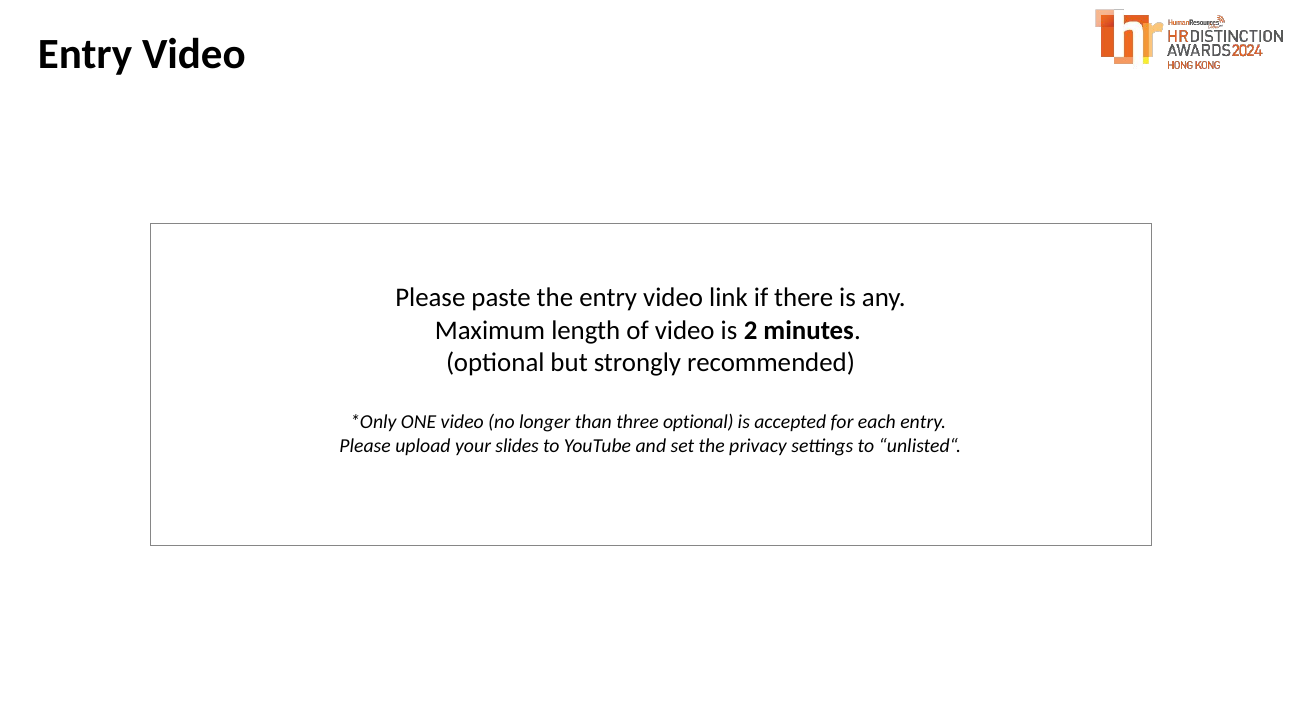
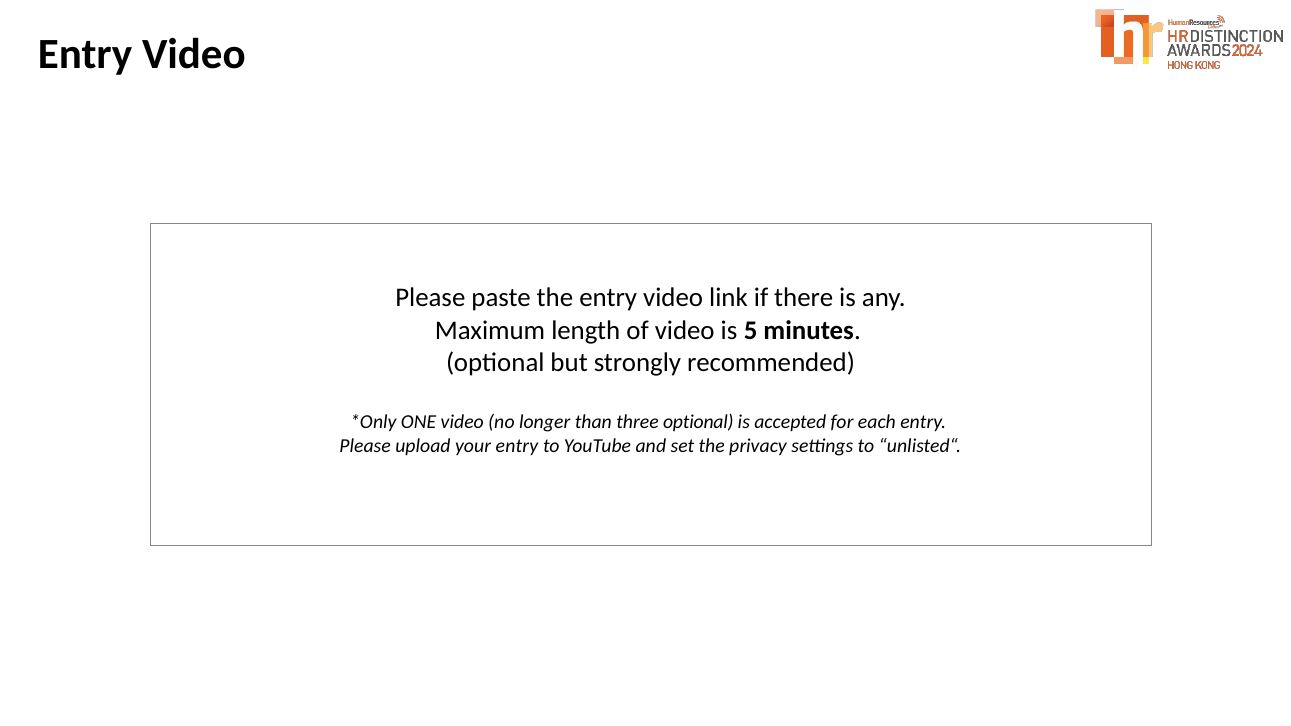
2: 2 -> 5
your slides: slides -> entry
